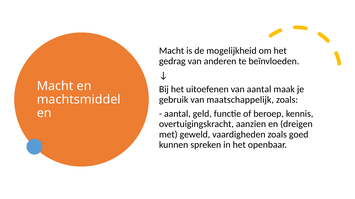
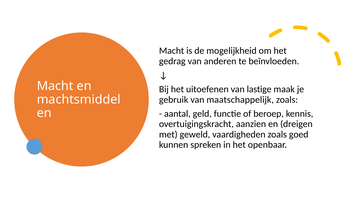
van aantal: aantal -> lastige
